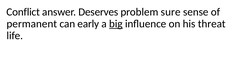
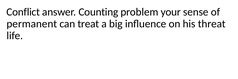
Deserves: Deserves -> Counting
sure: sure -> your
early: early -> treat
big underline: present -> none
